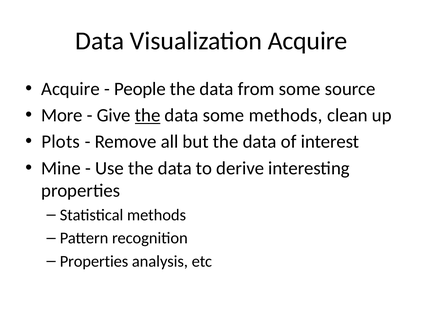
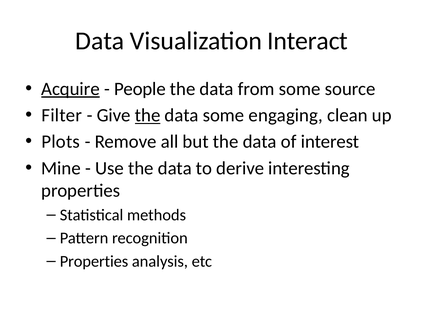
Visualization Acquire: Acquire -> Interact
Acquire at (71, 89) underline: none -> present
More: More -> Filter
some methods: methods -> engaging
